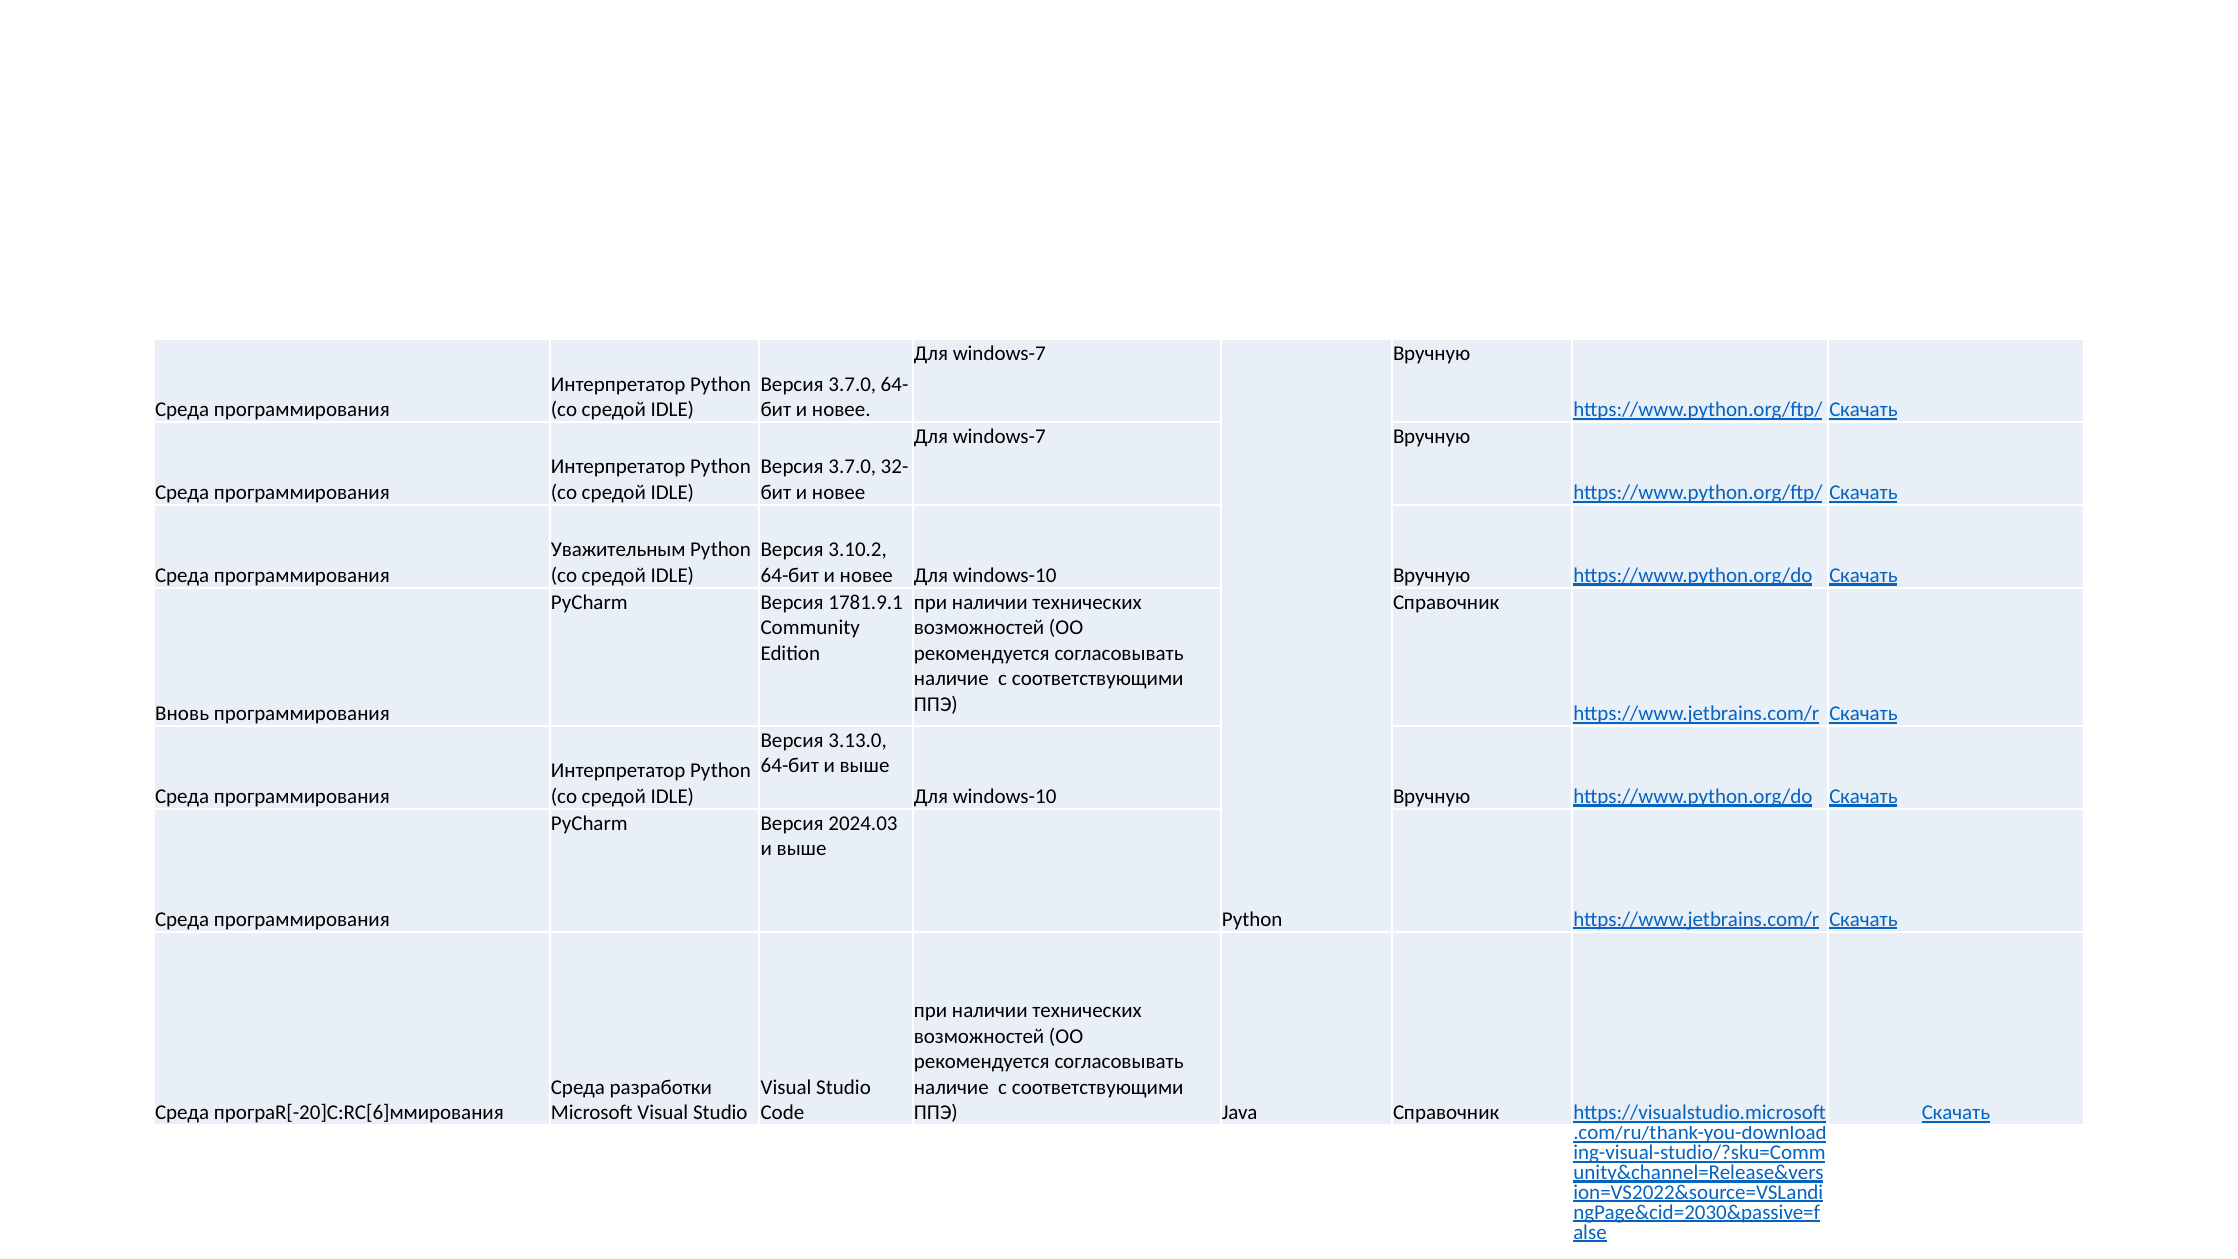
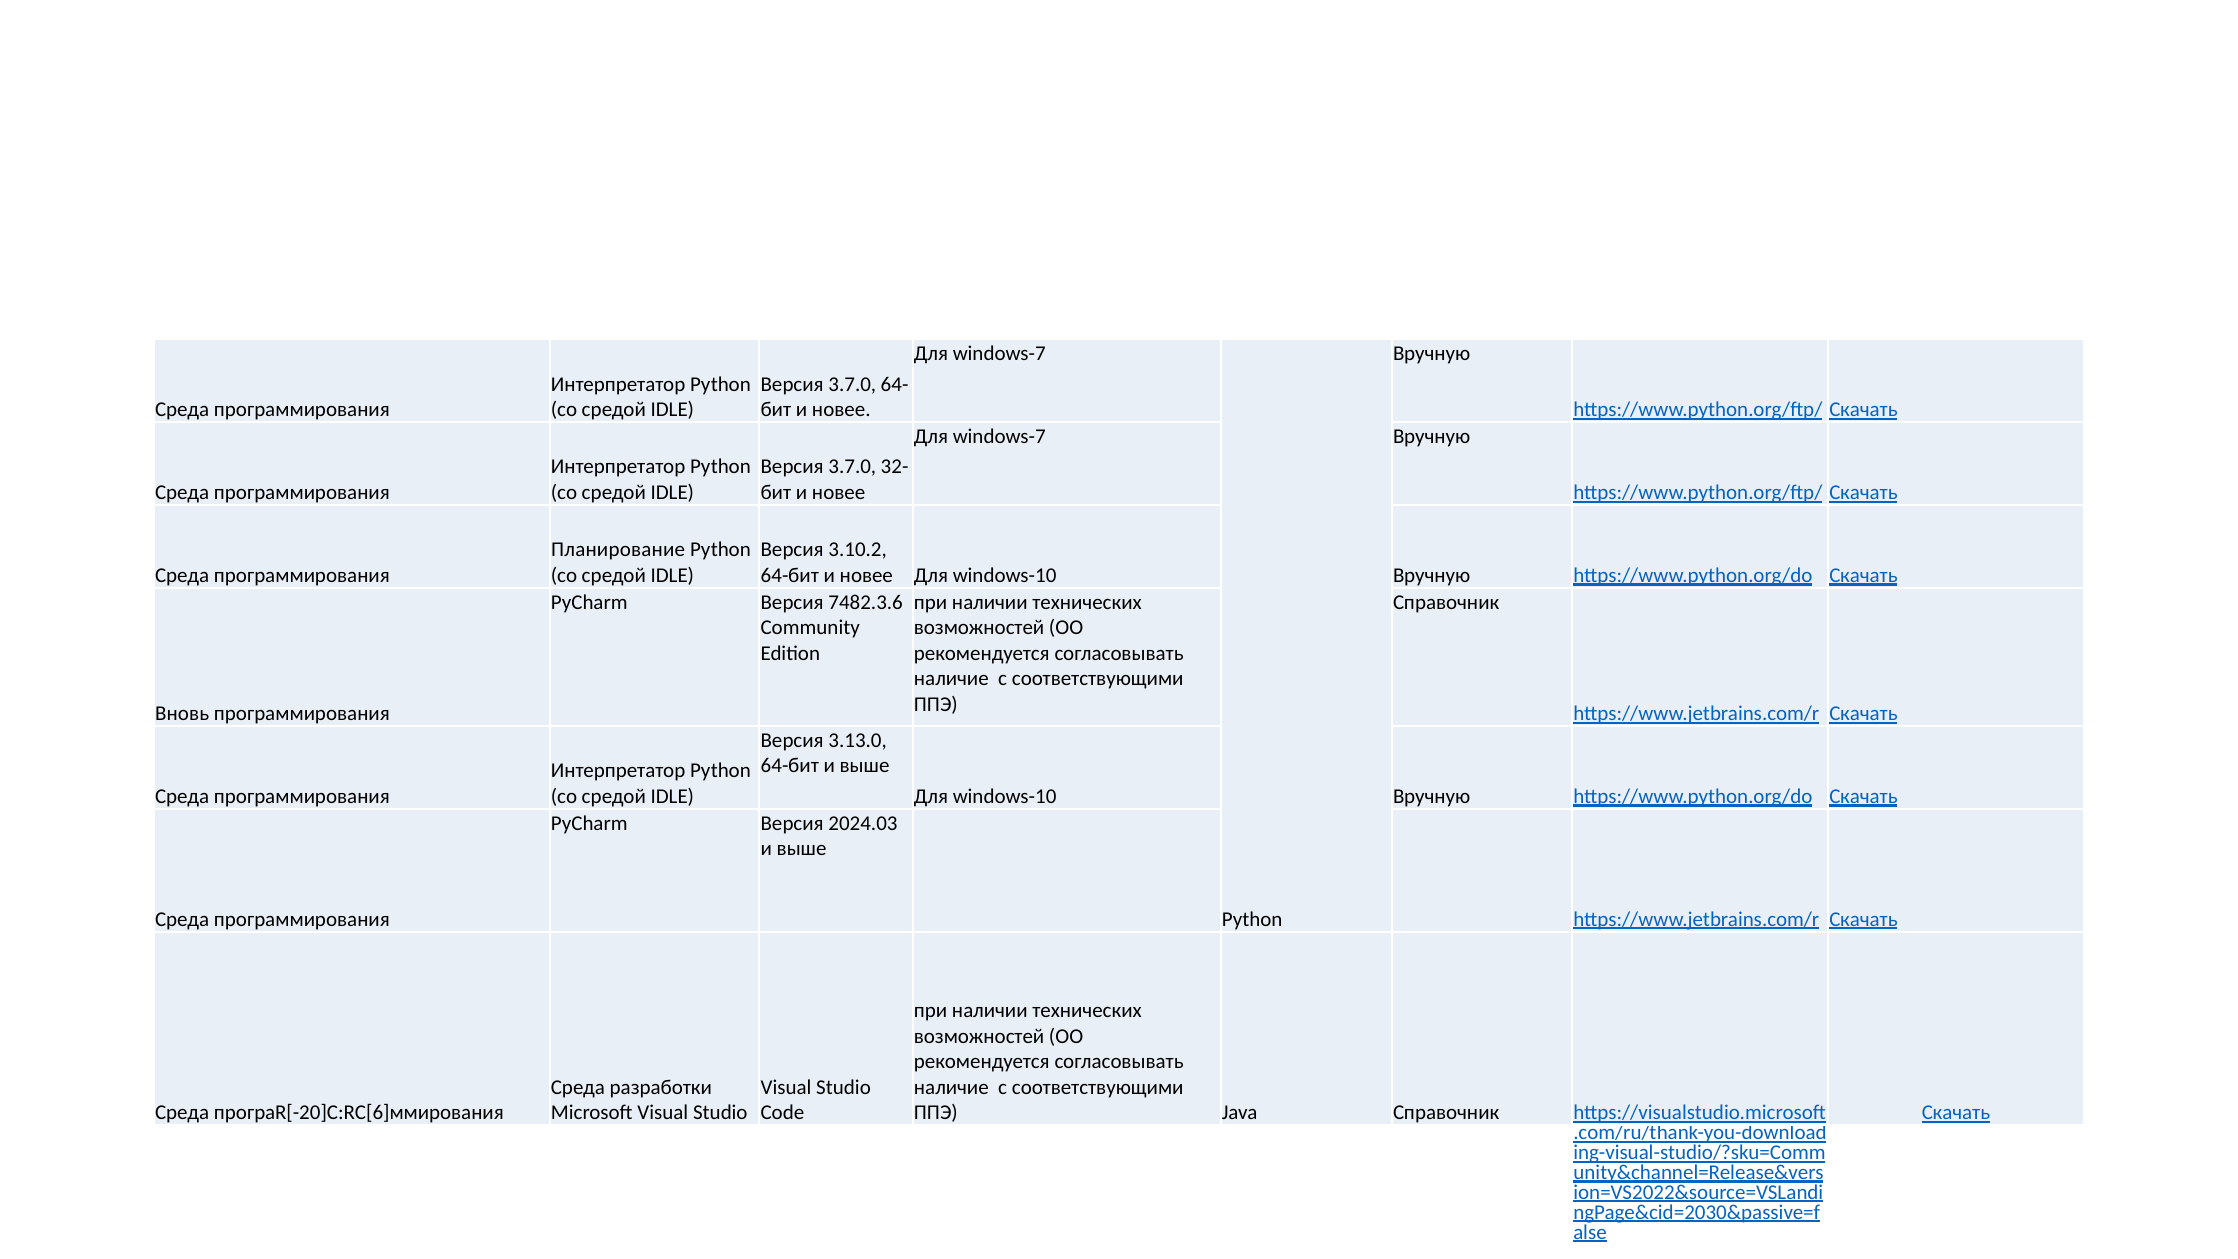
Уважительным: Уважительным -> Планирование
1781.9.1: 1781.9.1 -> 7482.3.6
